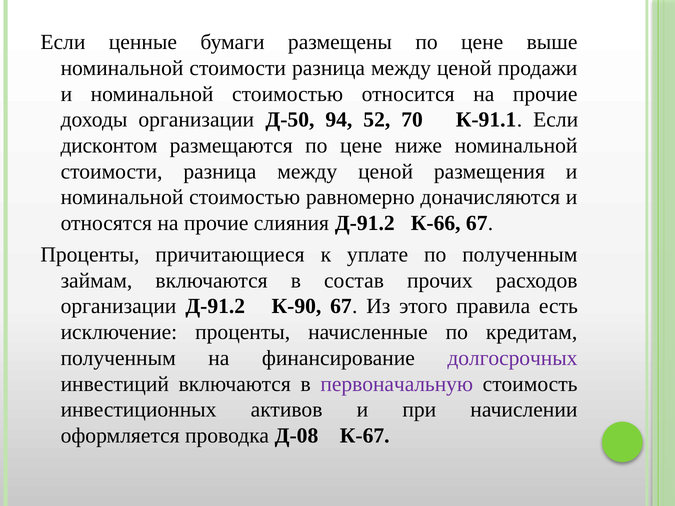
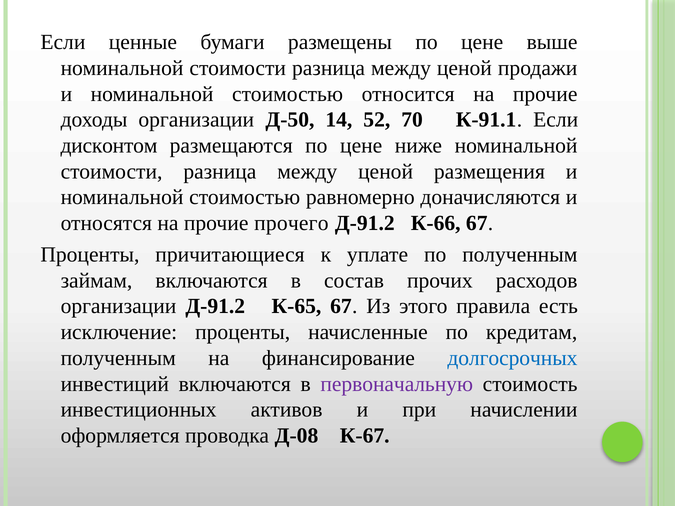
94: 94 -> 14
слияния: слияния -> прочего
К-90: К-90 -> К-65
долгосрочных colour: purple -> blue
